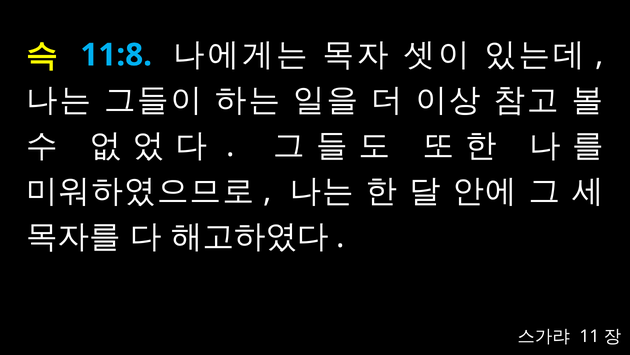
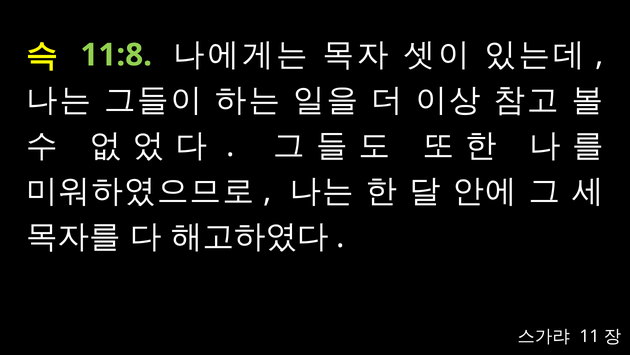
11:8 colour: light blue -> light green
